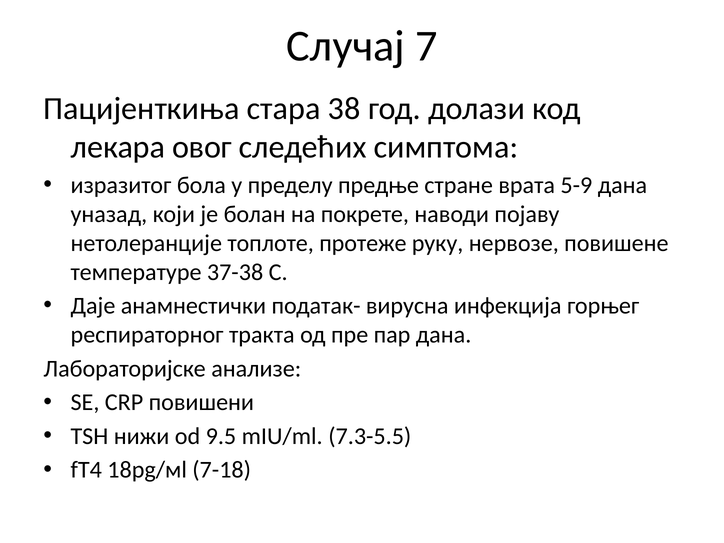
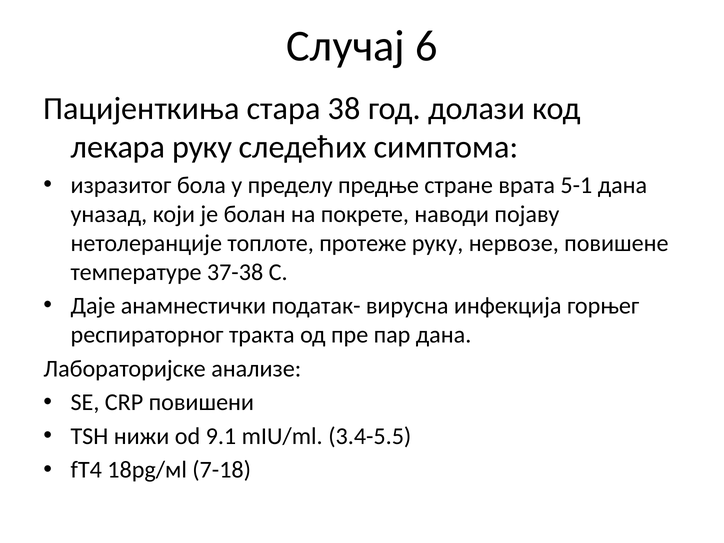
7: 7 -> 6
лекара овог: овог -> руку
5-9: 5-9 -> 5-1
9.5: 9.5 -> 9.1
7.3-5.5: 7.3-5.5 -> 3.4-5.5
